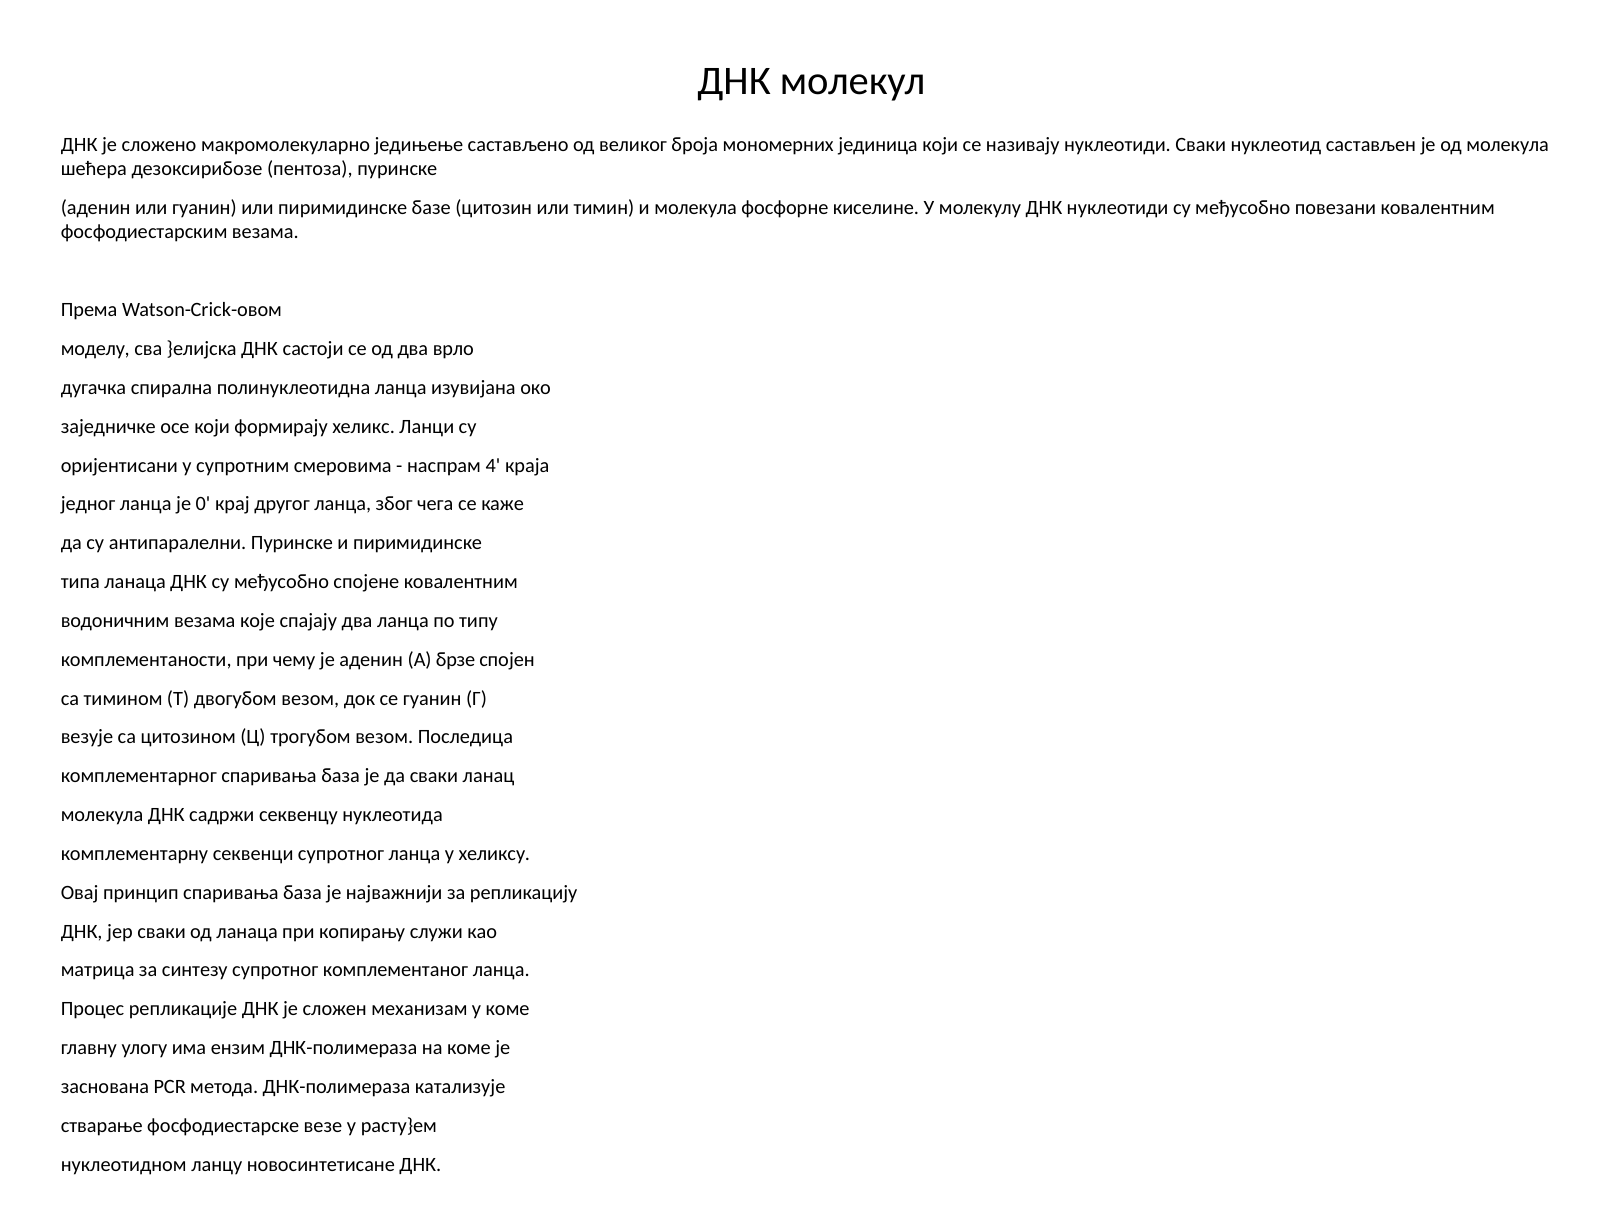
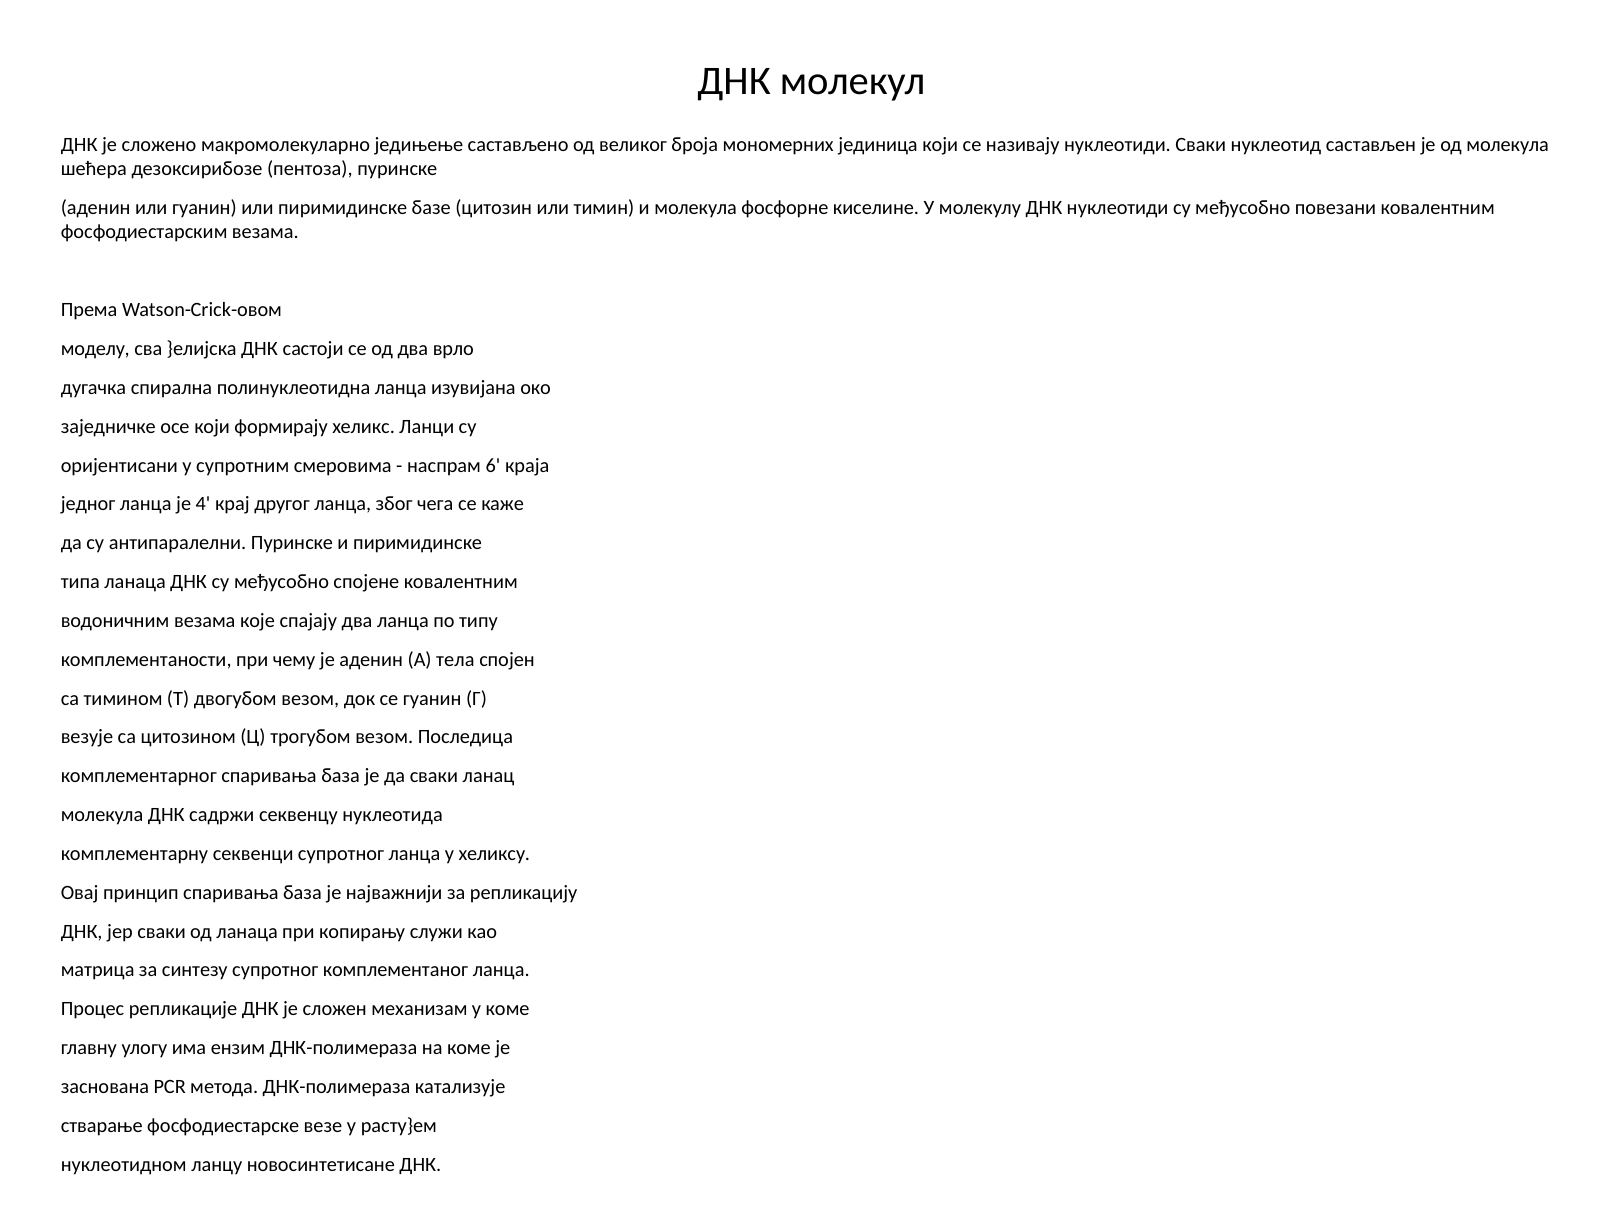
4: 4 -> 6
0: 0 -> 4
брзе: брзе -> тела
